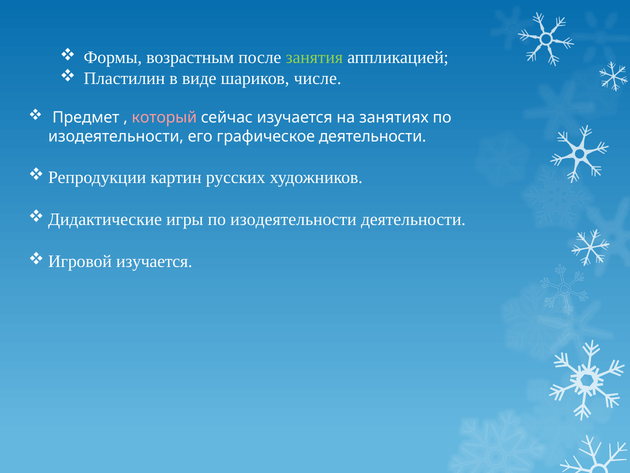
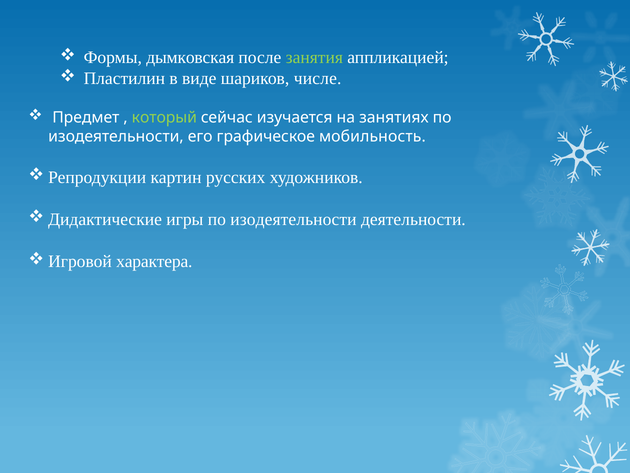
возрастным: возрастным -> дымковская
который colour: pink -> light green
графическое деятельности: деятельности -> мобильность
изучается at (154, 261): изучается -> характера
